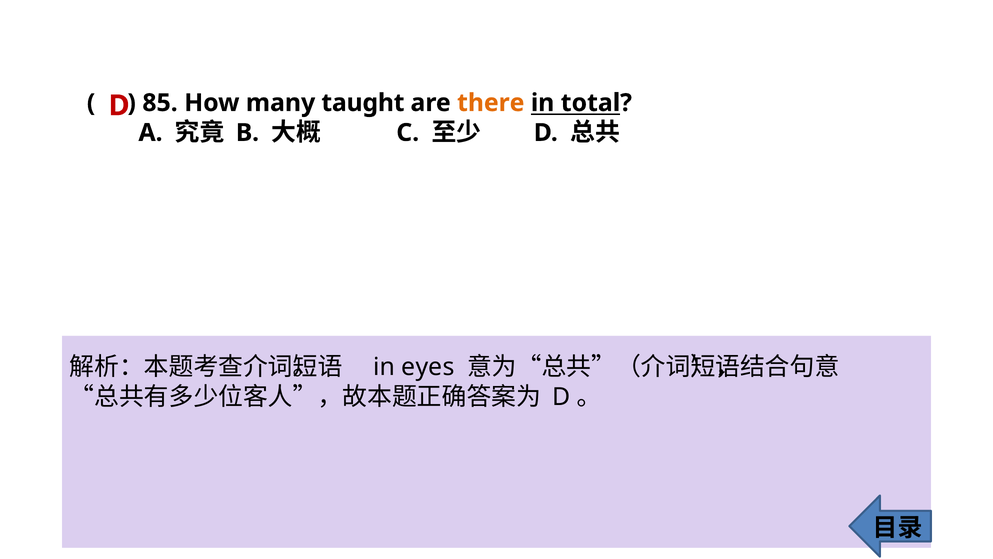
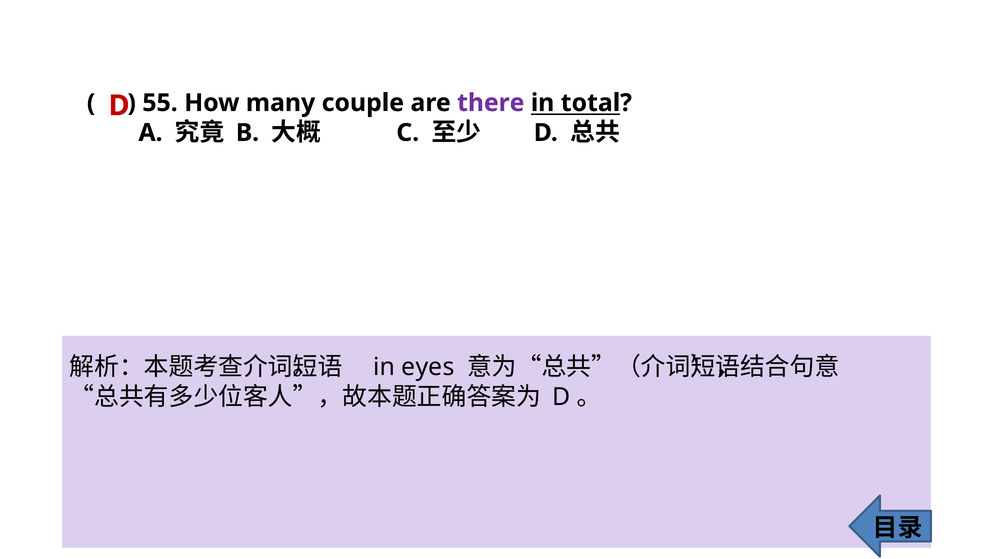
85: 85 -> 55
taught: taught -> couple
there colour: orange -> purple
